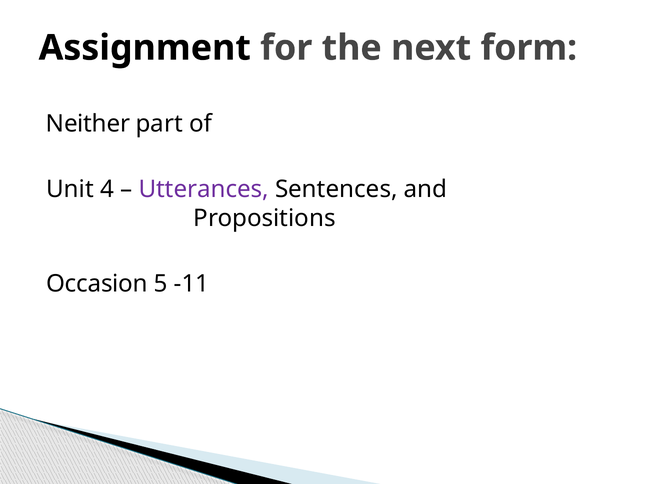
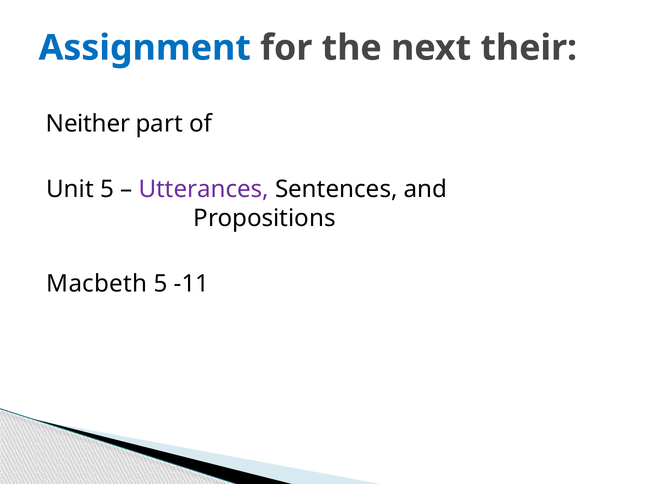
Assignment colour: black -> blue
form: form -> their
Unit 4: 4 -> 5
Occasion: Occasion -> Macbeth
